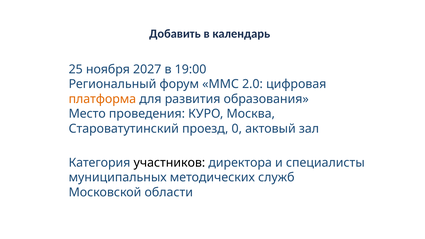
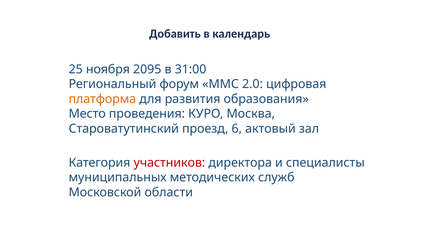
2027: 2027 -> 2095
19:00: 19:00 -> 31:00
0: 0 -> 6
участников colour: black -> red
